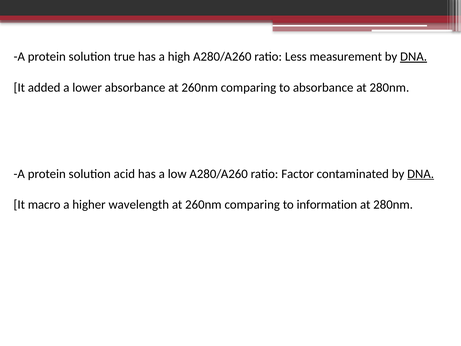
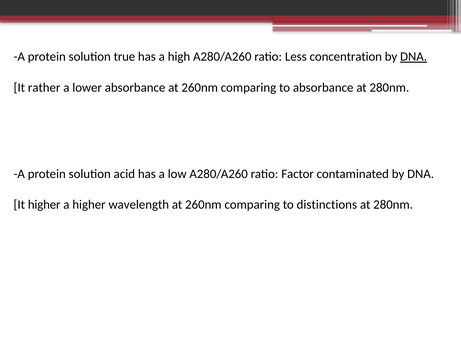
measurement: measurement -> concentration
added: added -> rather
DNA at (421, 174) underline: present -> none
It macro: macro -> higher
information: information -> distinctions
